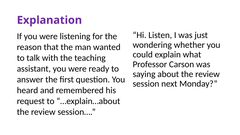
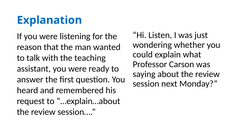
Explanation colour: purple -> blue
